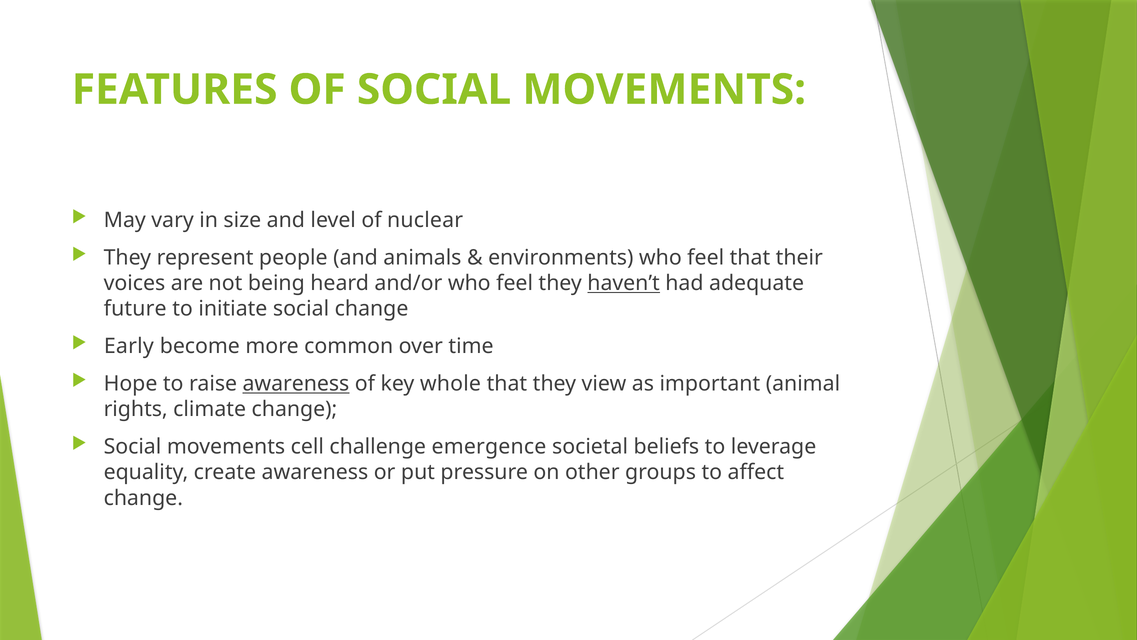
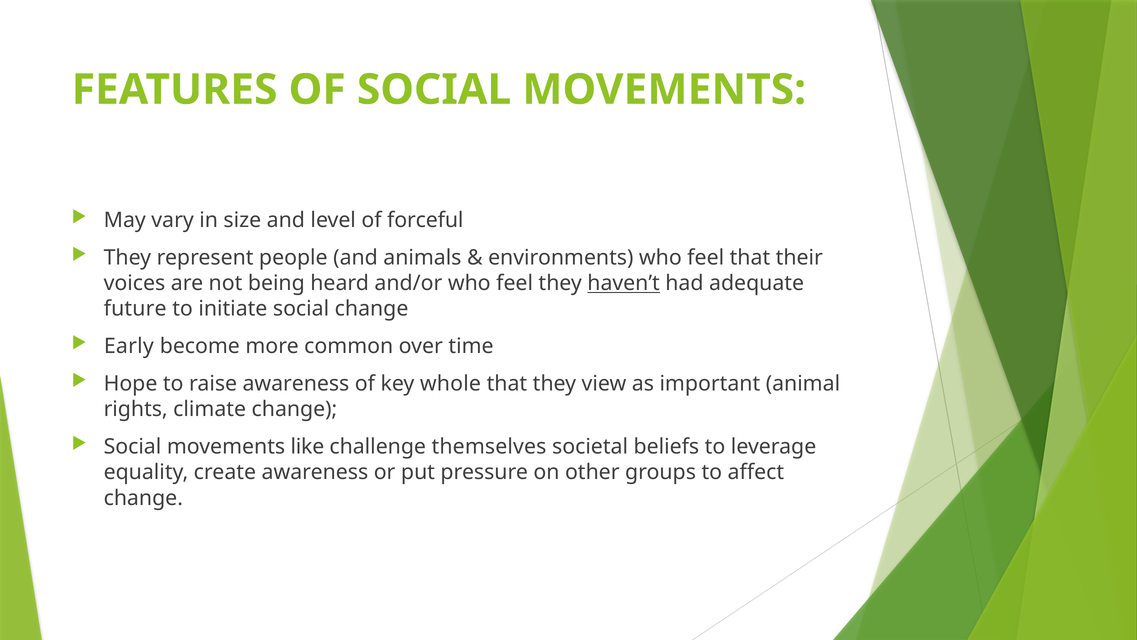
nuclear: nuclear -> forceful
awareness at (296, 384) underline: present -> none
cell: cell -> like
emergence: emergence -> themselves
